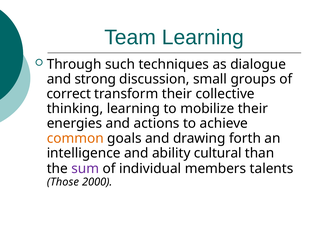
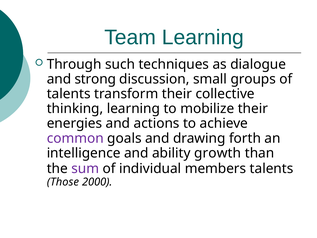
correct at (69, 94): correct -> talents
common colour: orange -> purple
cultural: cultural -> growth
